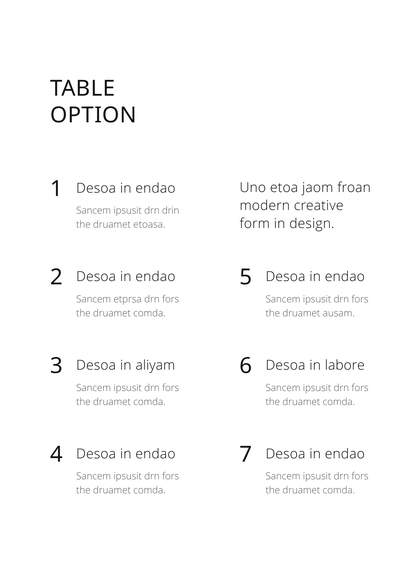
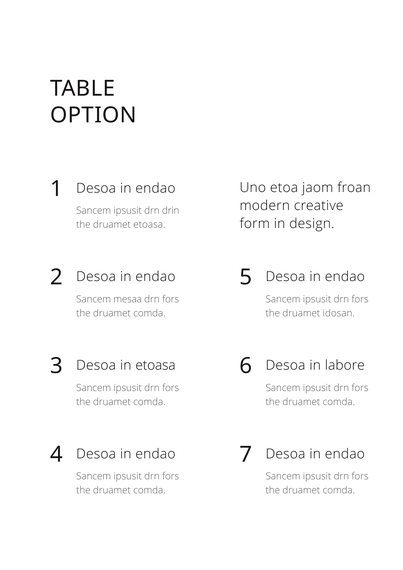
etprsa: etprsa -> mesaa
ausam: ausam -> idosan
in aliyam: aliyam -> etoasa
